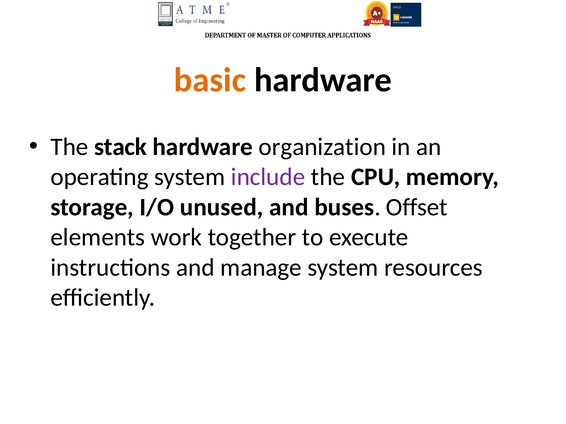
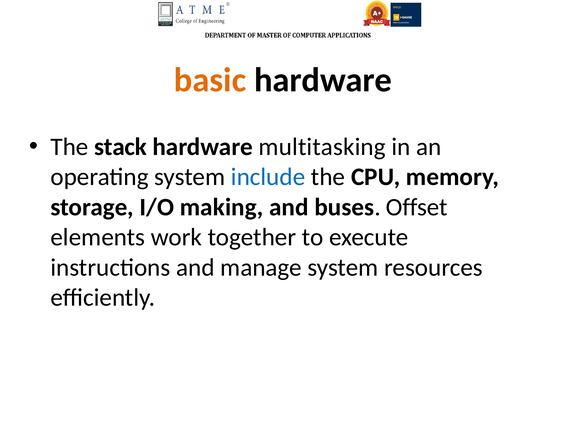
organization: organization -> multitasking
include colour: purple -> blue
unused: unused -> making
